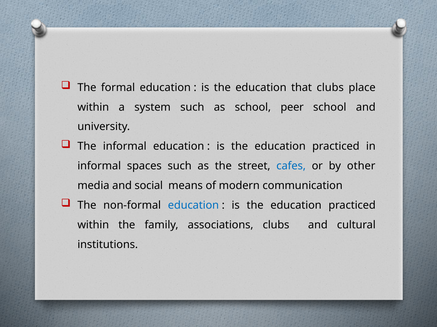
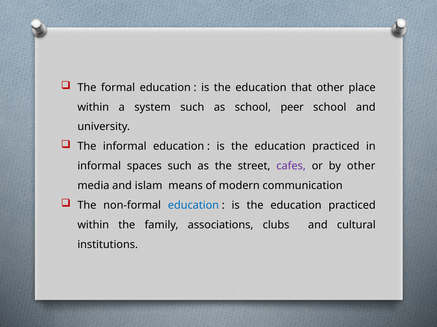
that clubs: clubs -> other
cafes colour: blue -> purple
social: social -> islam
